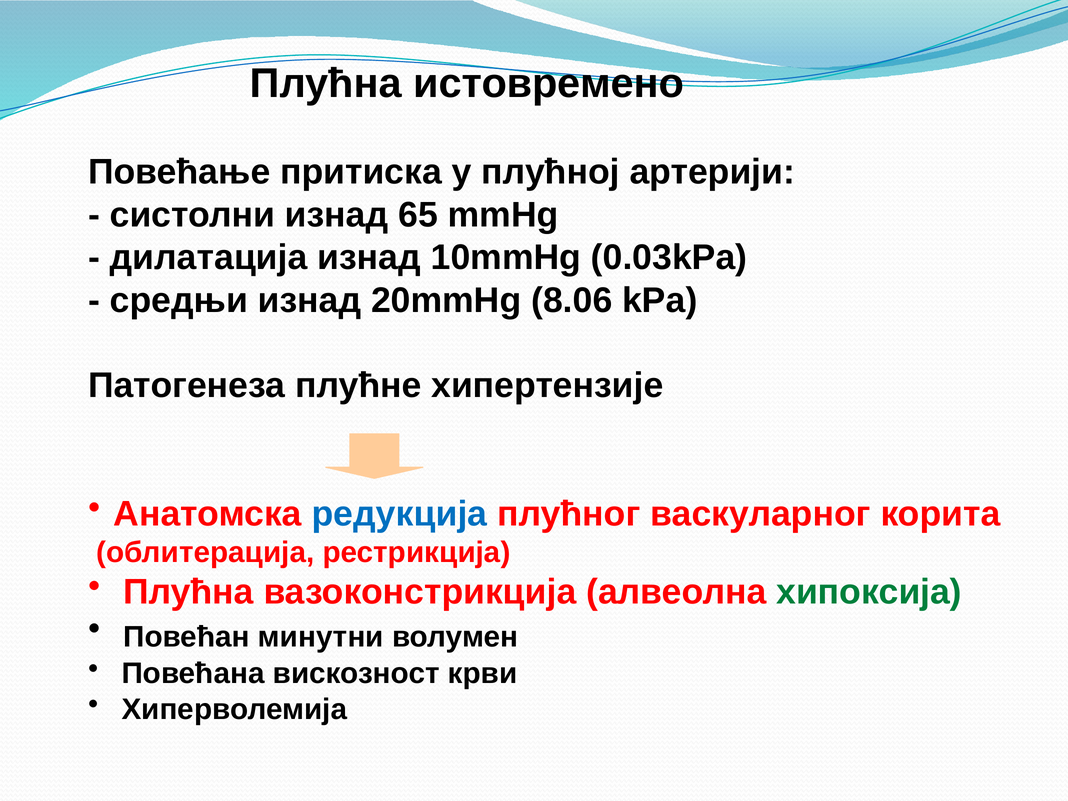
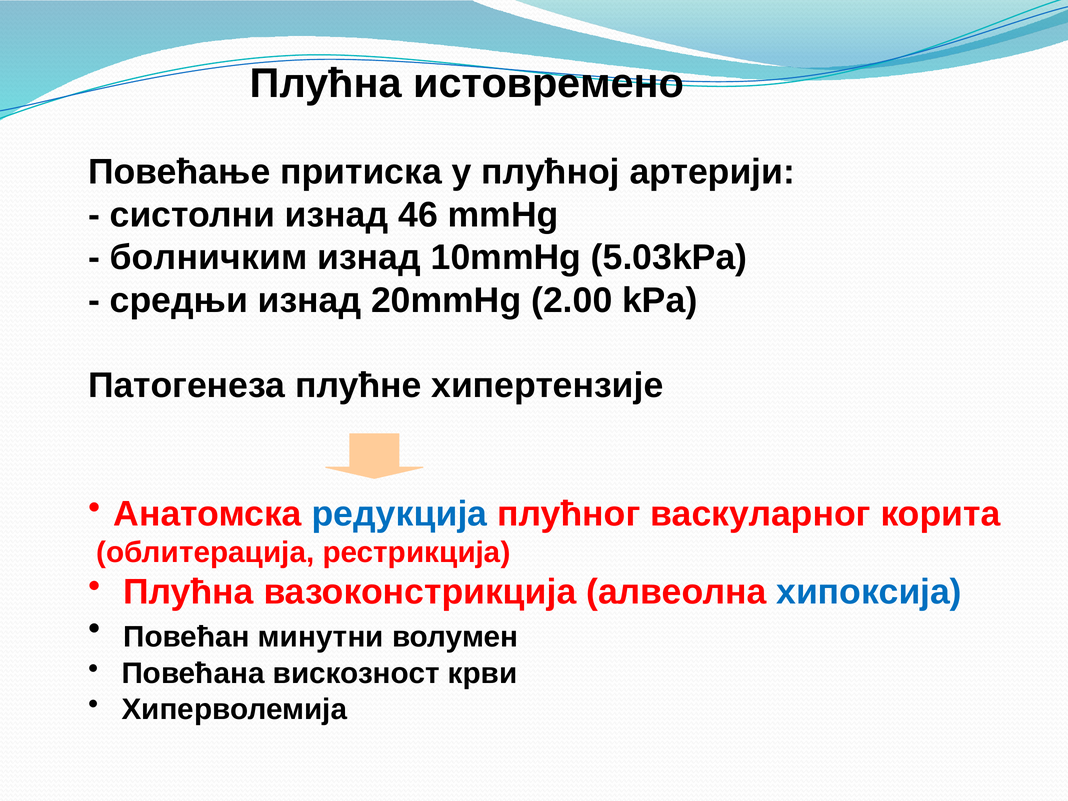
65: 65 -> 46
дилатација: дилатација -> болничким
0.03kPa: 0.03kPa -> 5.03kPa
8.06: 8.06 -> 2.00
хипоксија colour: green -> blue
